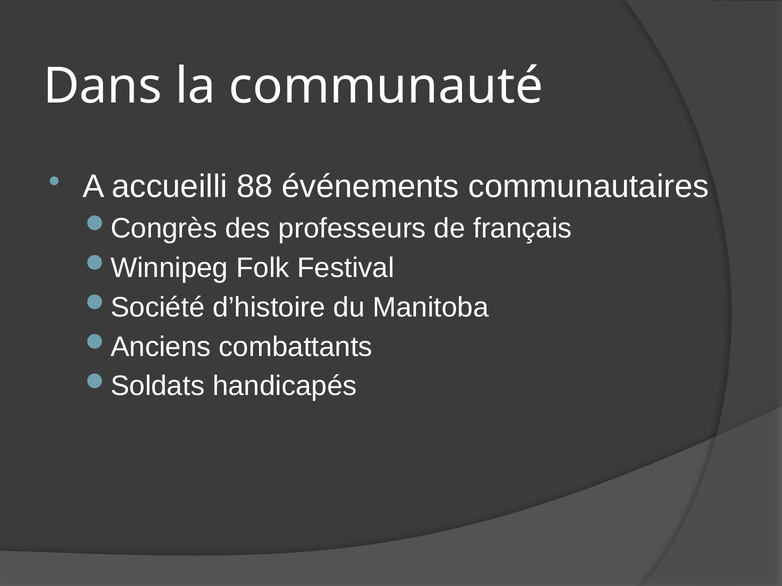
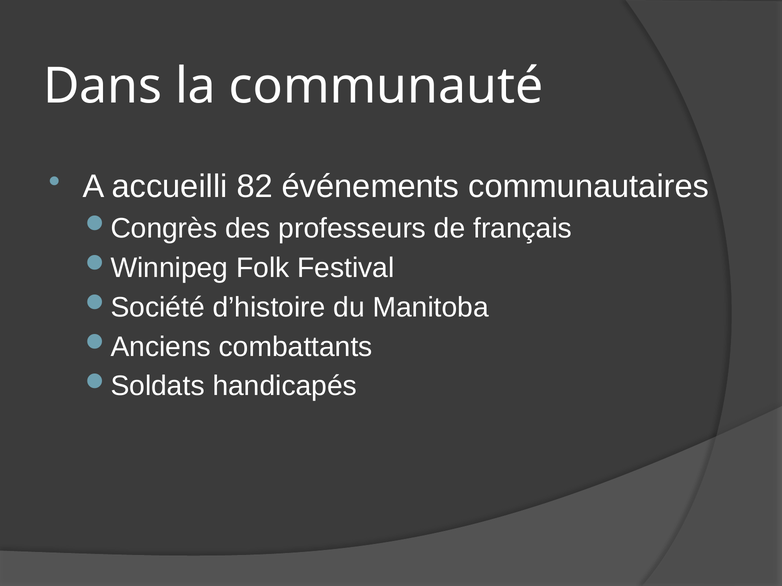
88: 88 -> 82
